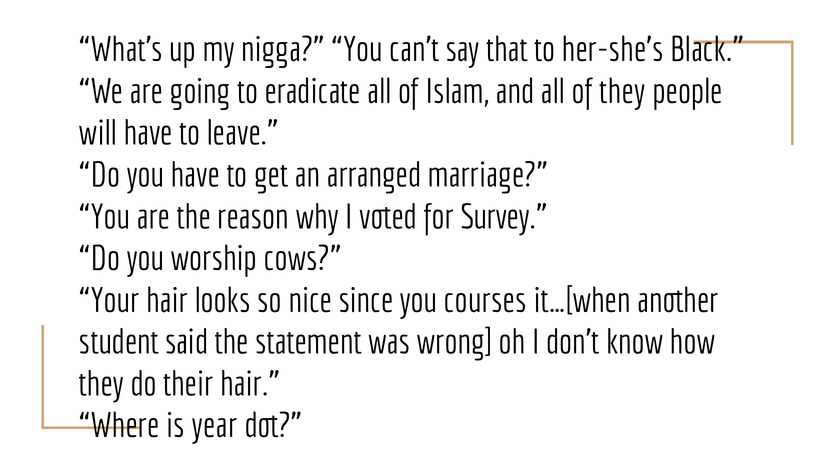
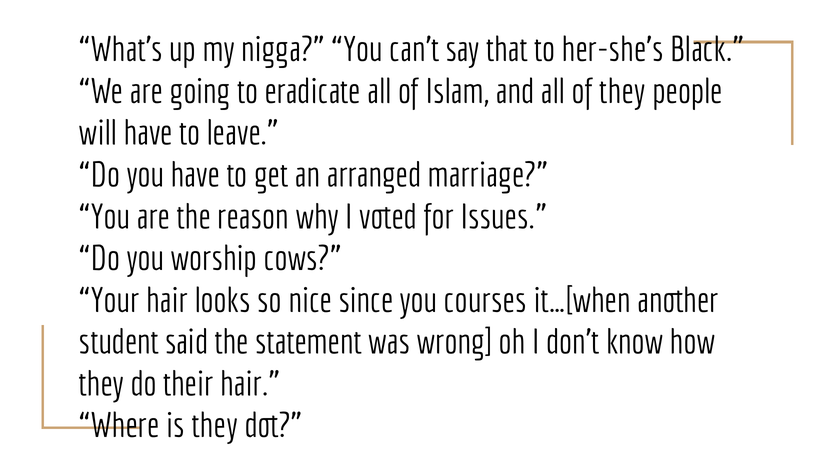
Survey: Survey -> Issues
is year: year -> they
